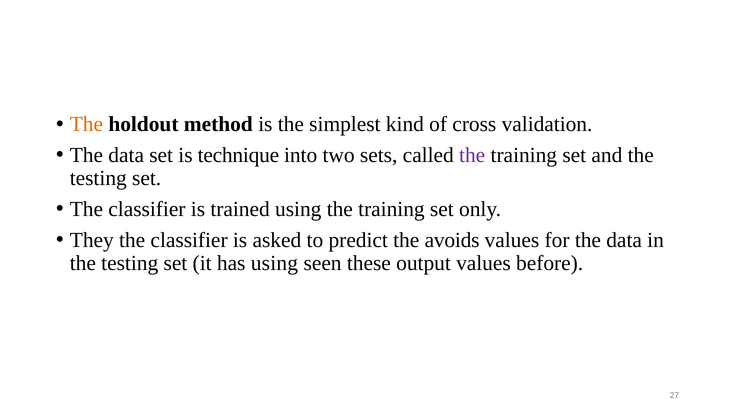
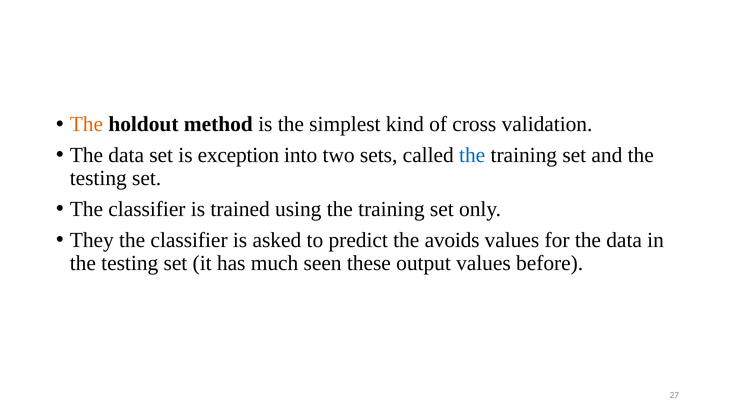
technique: technique -> exception
the at (472, 155) colour: purple -> blue
has using: using -> much
